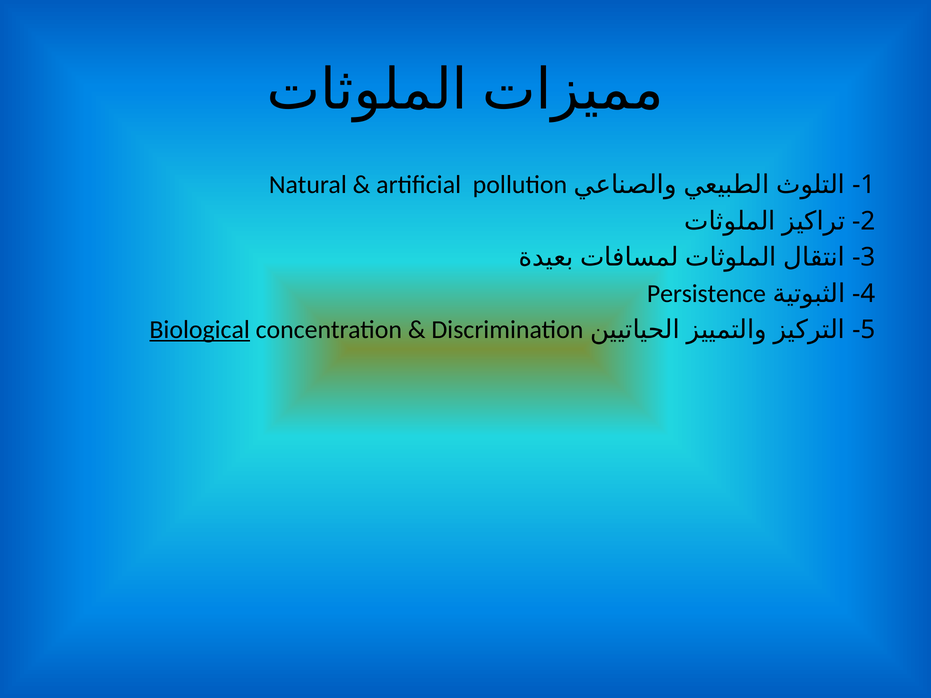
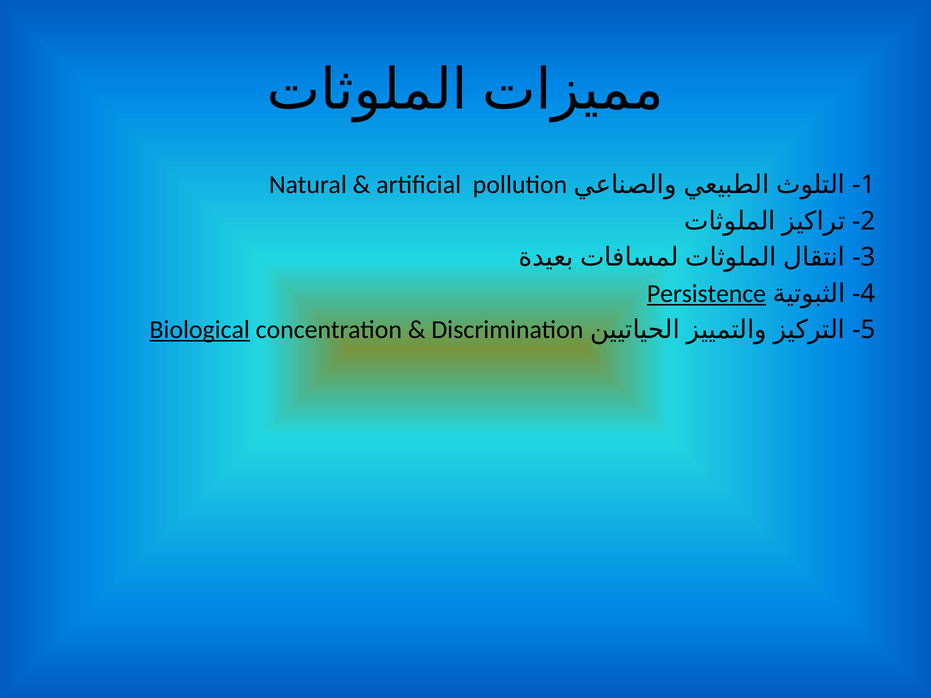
Persistence underline: none -> present
